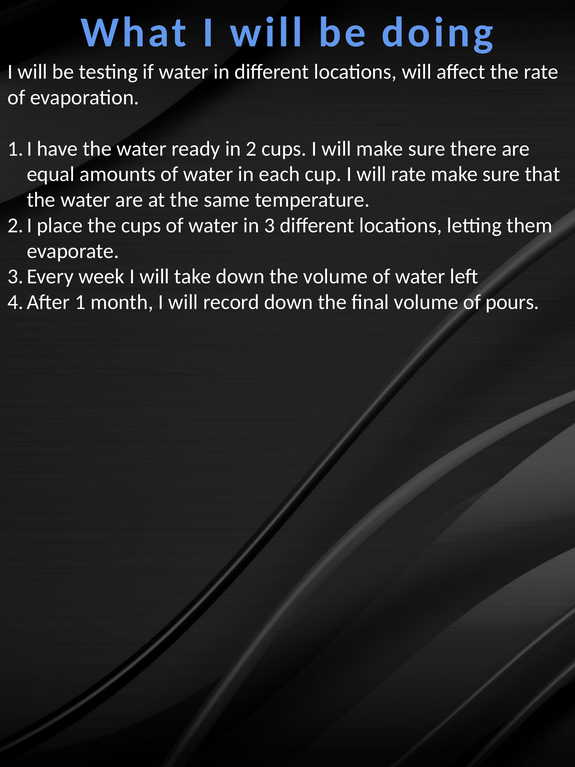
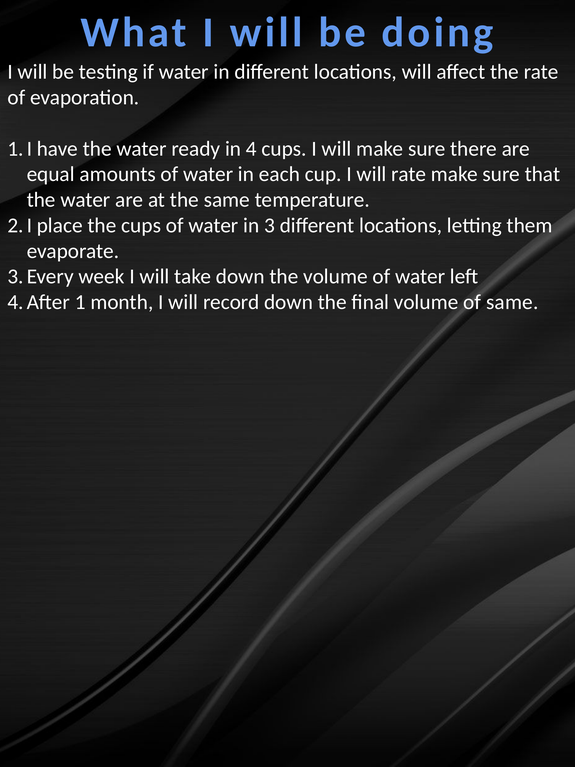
2: 2 -> 4
of pours: pours -> same
